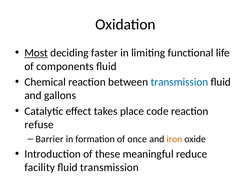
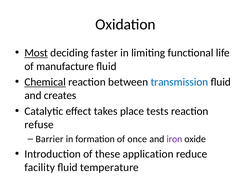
components: components -> manufacture
Chemical underline: none -> present
gallons: gallons -> creates
code: code -> tests
iron colour: orange -> purple
meaningful: meaningful -> application
fluid transmission: transmission -> temperature
